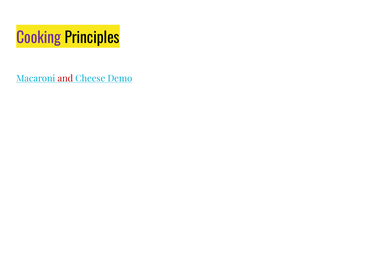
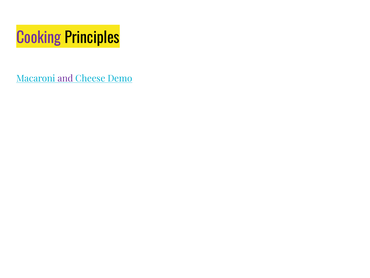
and colour: red -> purple
